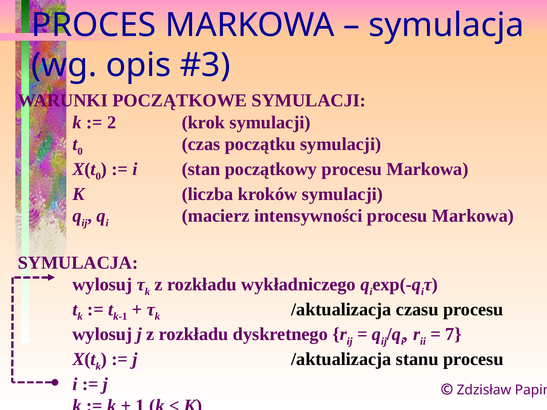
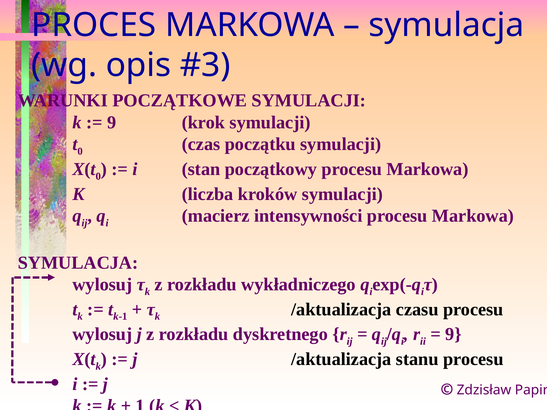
2 at (112, 123): 2 -> 9
7 at (453, 334): 7 -> 9
